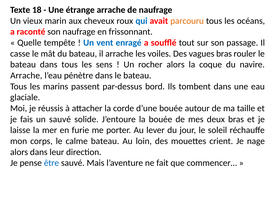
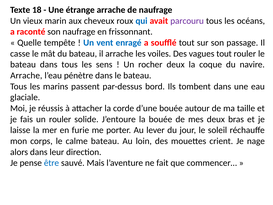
parcouru colour: orange -> purple
vagues bras: bras -> tout
rocher alors: alors -> deux
un sauvé: sauvé -> rouler
